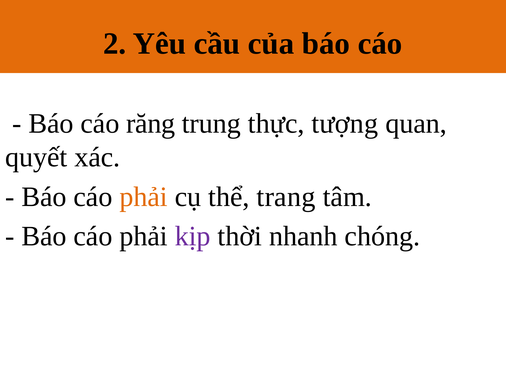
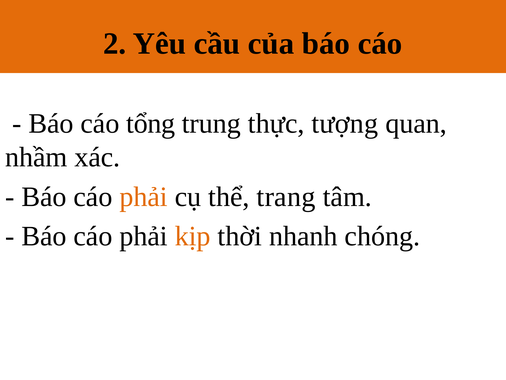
răng: răng -> tổng
quyết: quyết -> nhầm
kịp colour: purple -> orange
